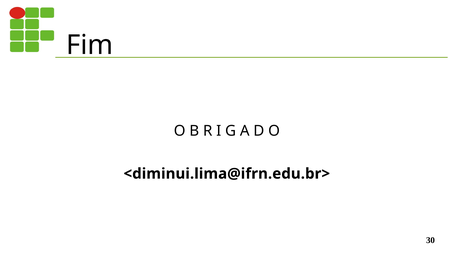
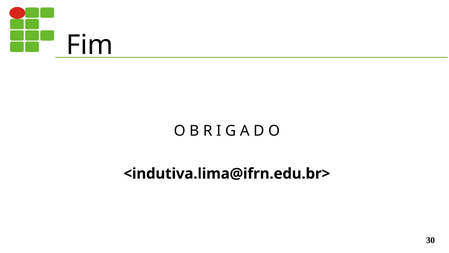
<diminui.lima@ifrn.edu.br>: <diminui.lima@ifrn.edu.br> -> <indutiva.lima@ifrn.edu.br>
